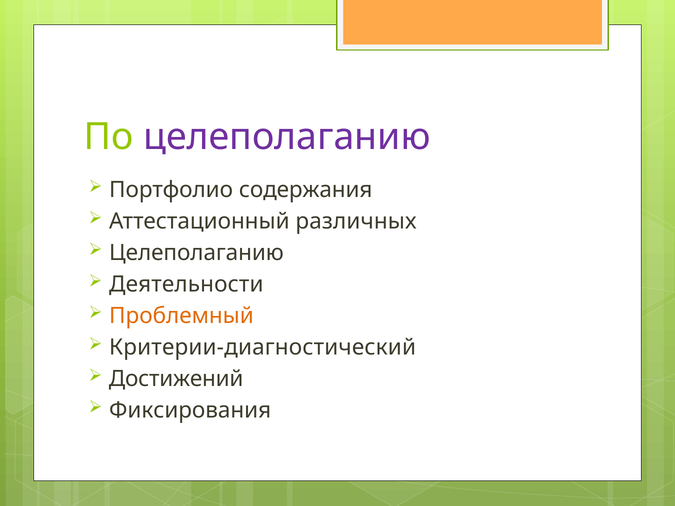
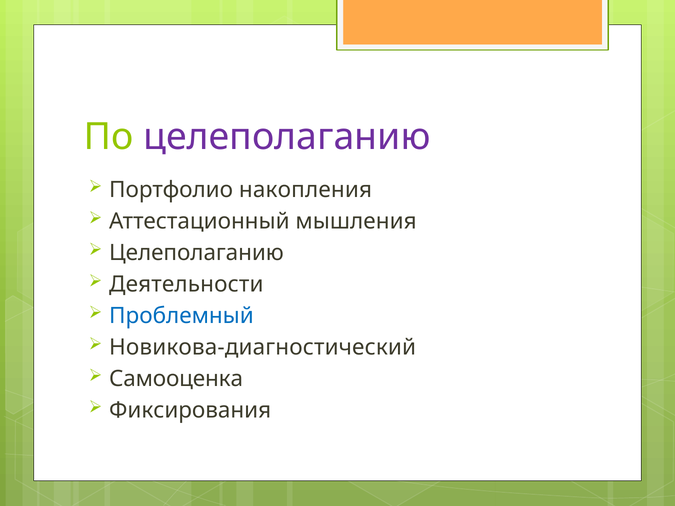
содержания: содержания -> накопления
различных: различных -> мышления
Проблемный colour: orange -> blue
Критерии-диагностический: Критерии-диагностический -> Новикова-диагностический
Достижений: Достижений -> Самооценка
